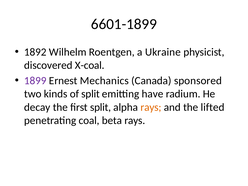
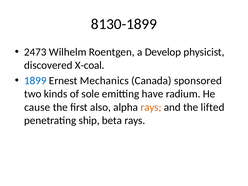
6601-1899: 6601-1899 -> 8130-1899
1892: 1892 -> 2473
Ukraine: Ukraine -> Develop
1899 colour: purple -> blue
of split: split -> sole
decay: decay -> cause
first split: split -> also
coal: coal -> ship
